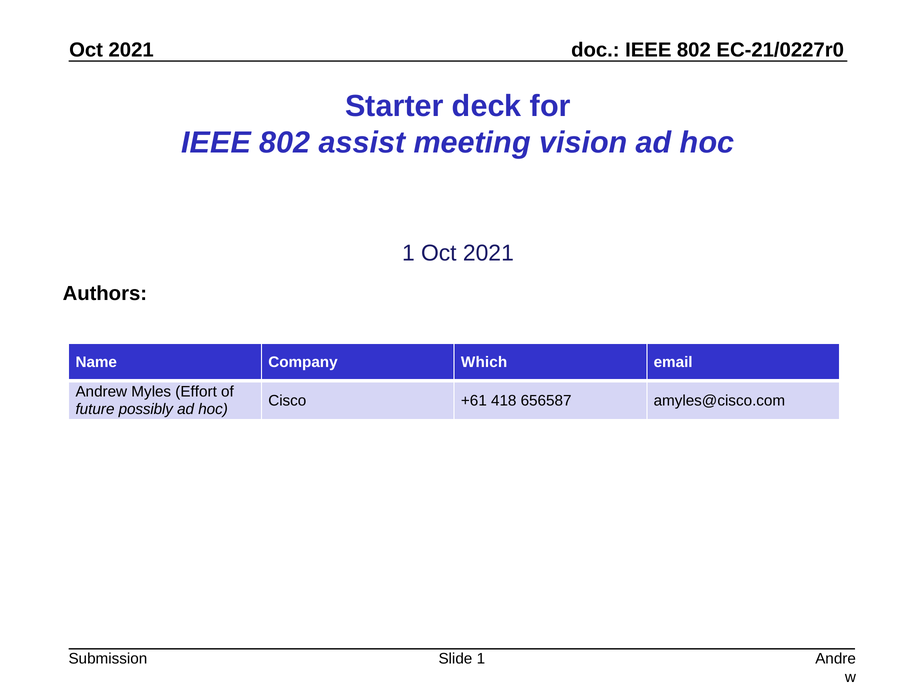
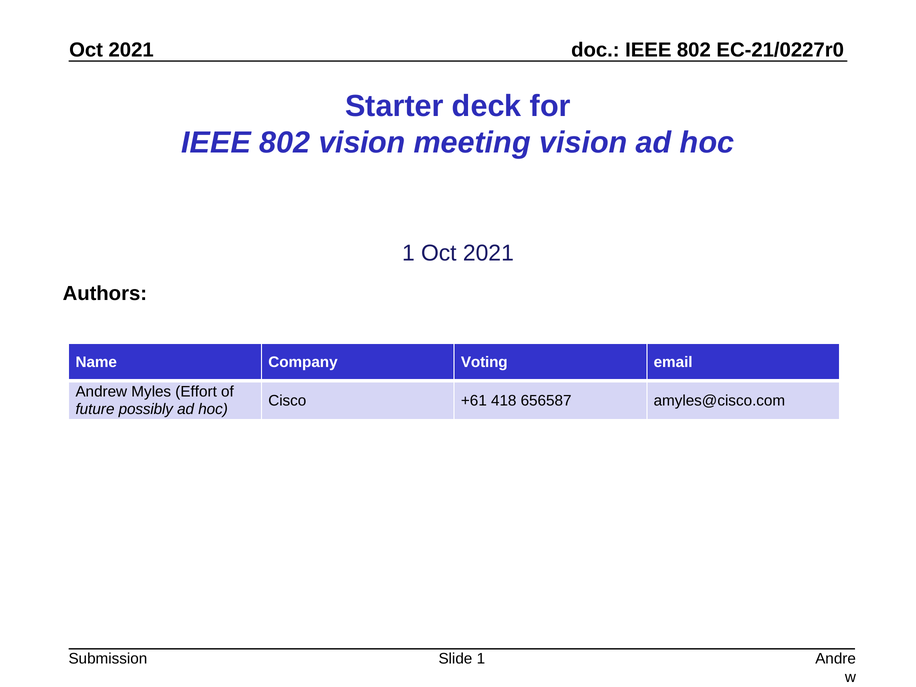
802 assist: assist -> vision
Which: Which -> Voting
